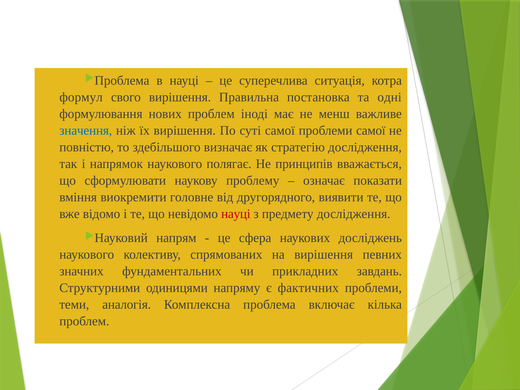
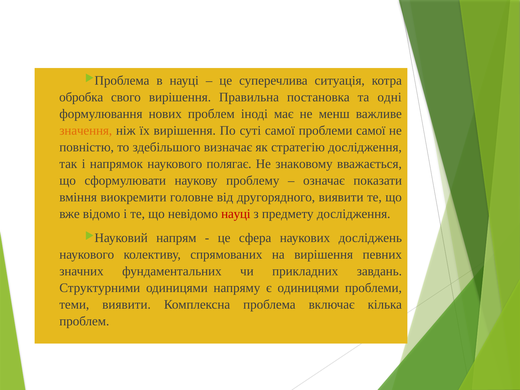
формул: формул -> обробка
значення colour: blue -> orange
принципів: принципів -> знаковому
є фактичних: фактичних -> одиницями
теми аналогія: аналогія -> виявити
